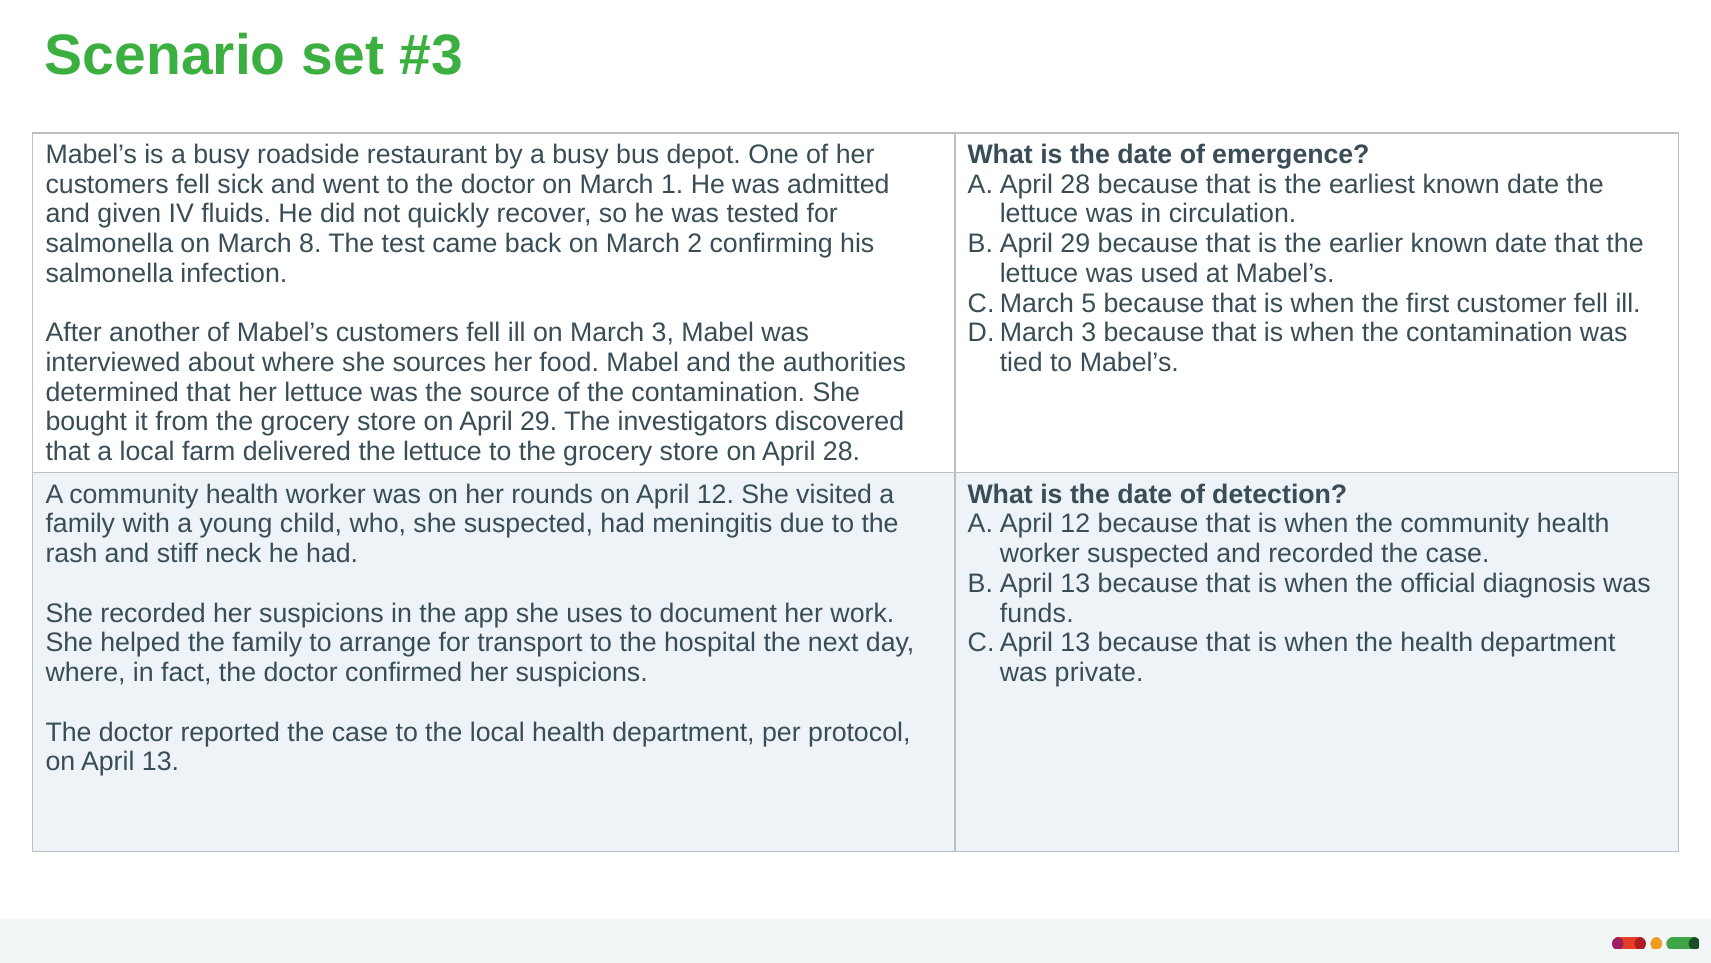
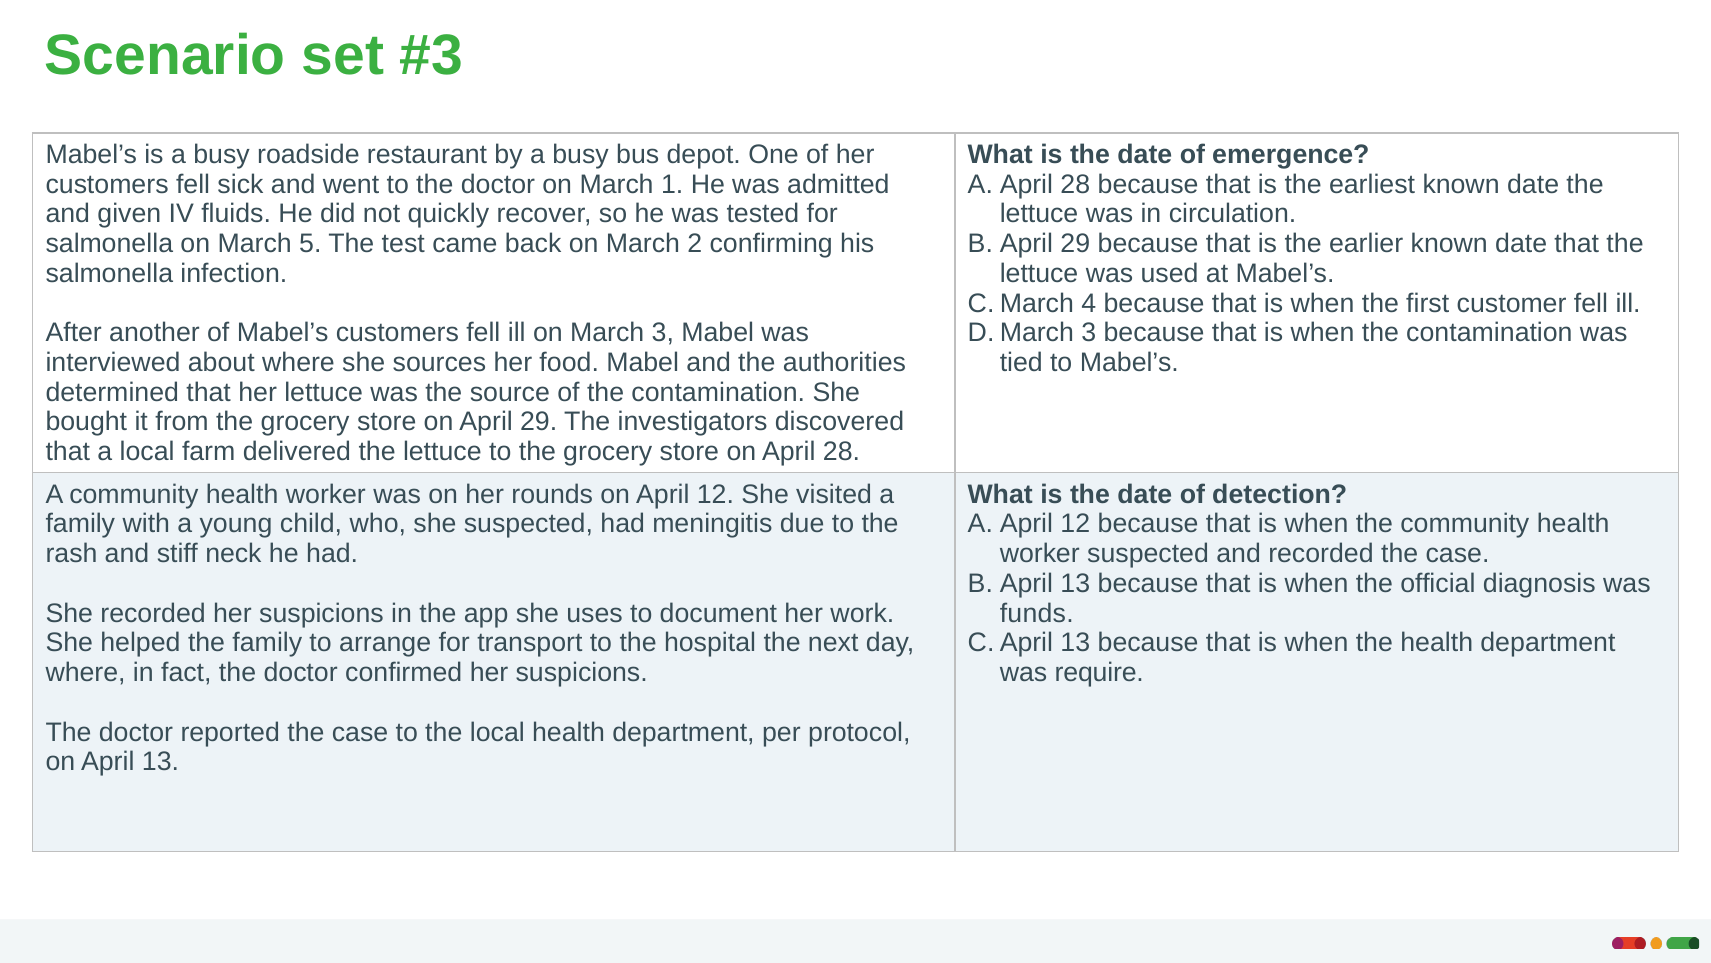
8: 8 -> 5
5: 5 -> 4
private: private -> require
